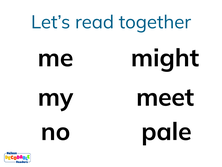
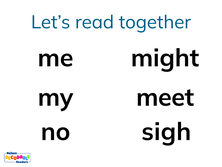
pale: pale -> sigh
